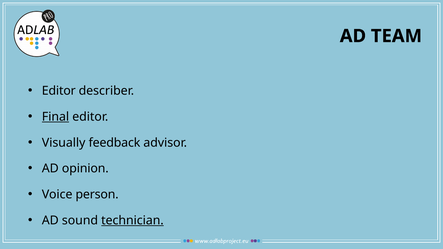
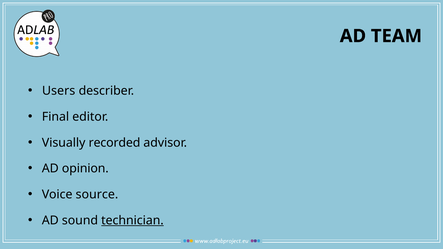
Editor at (59, 91): Editor -> Users
Final underline: present -> none
feedback: feedback -> recorded
person: person -> source
